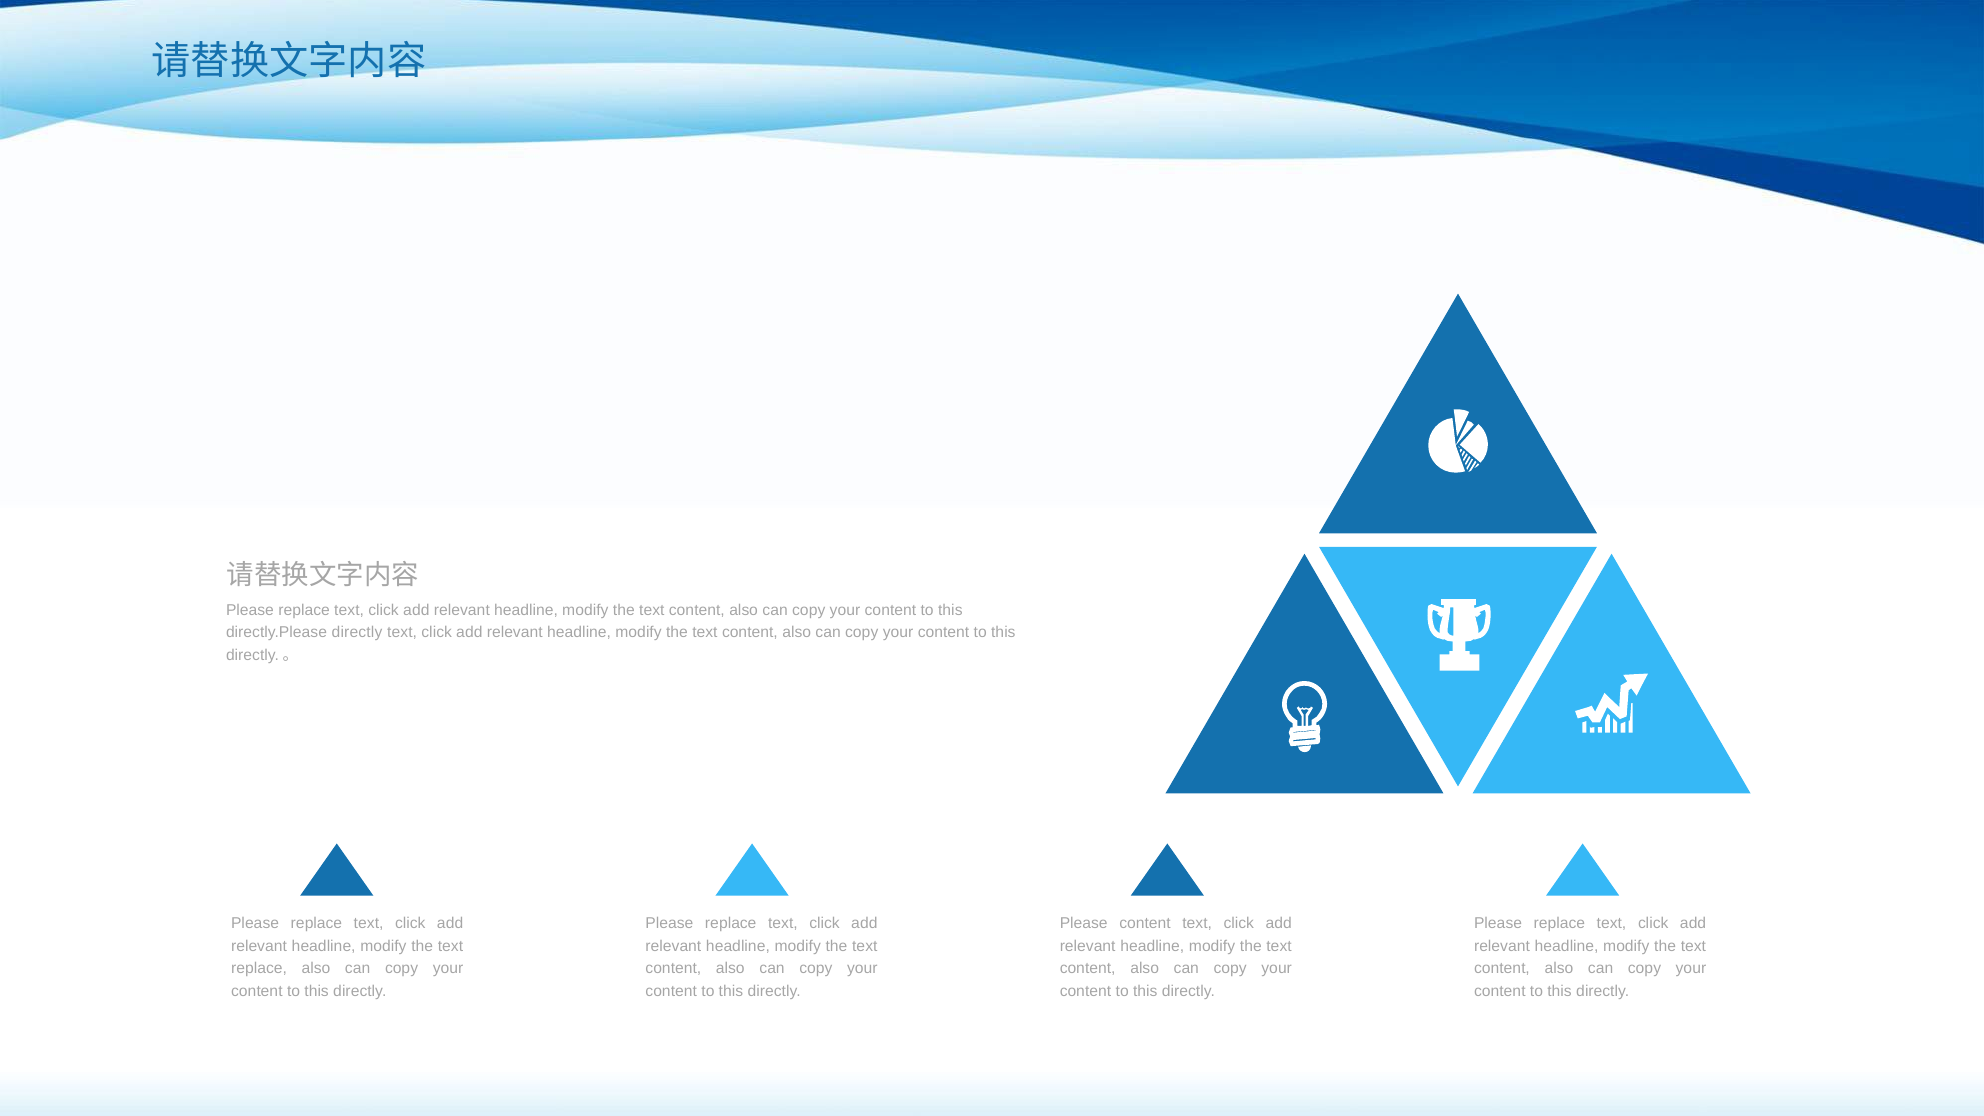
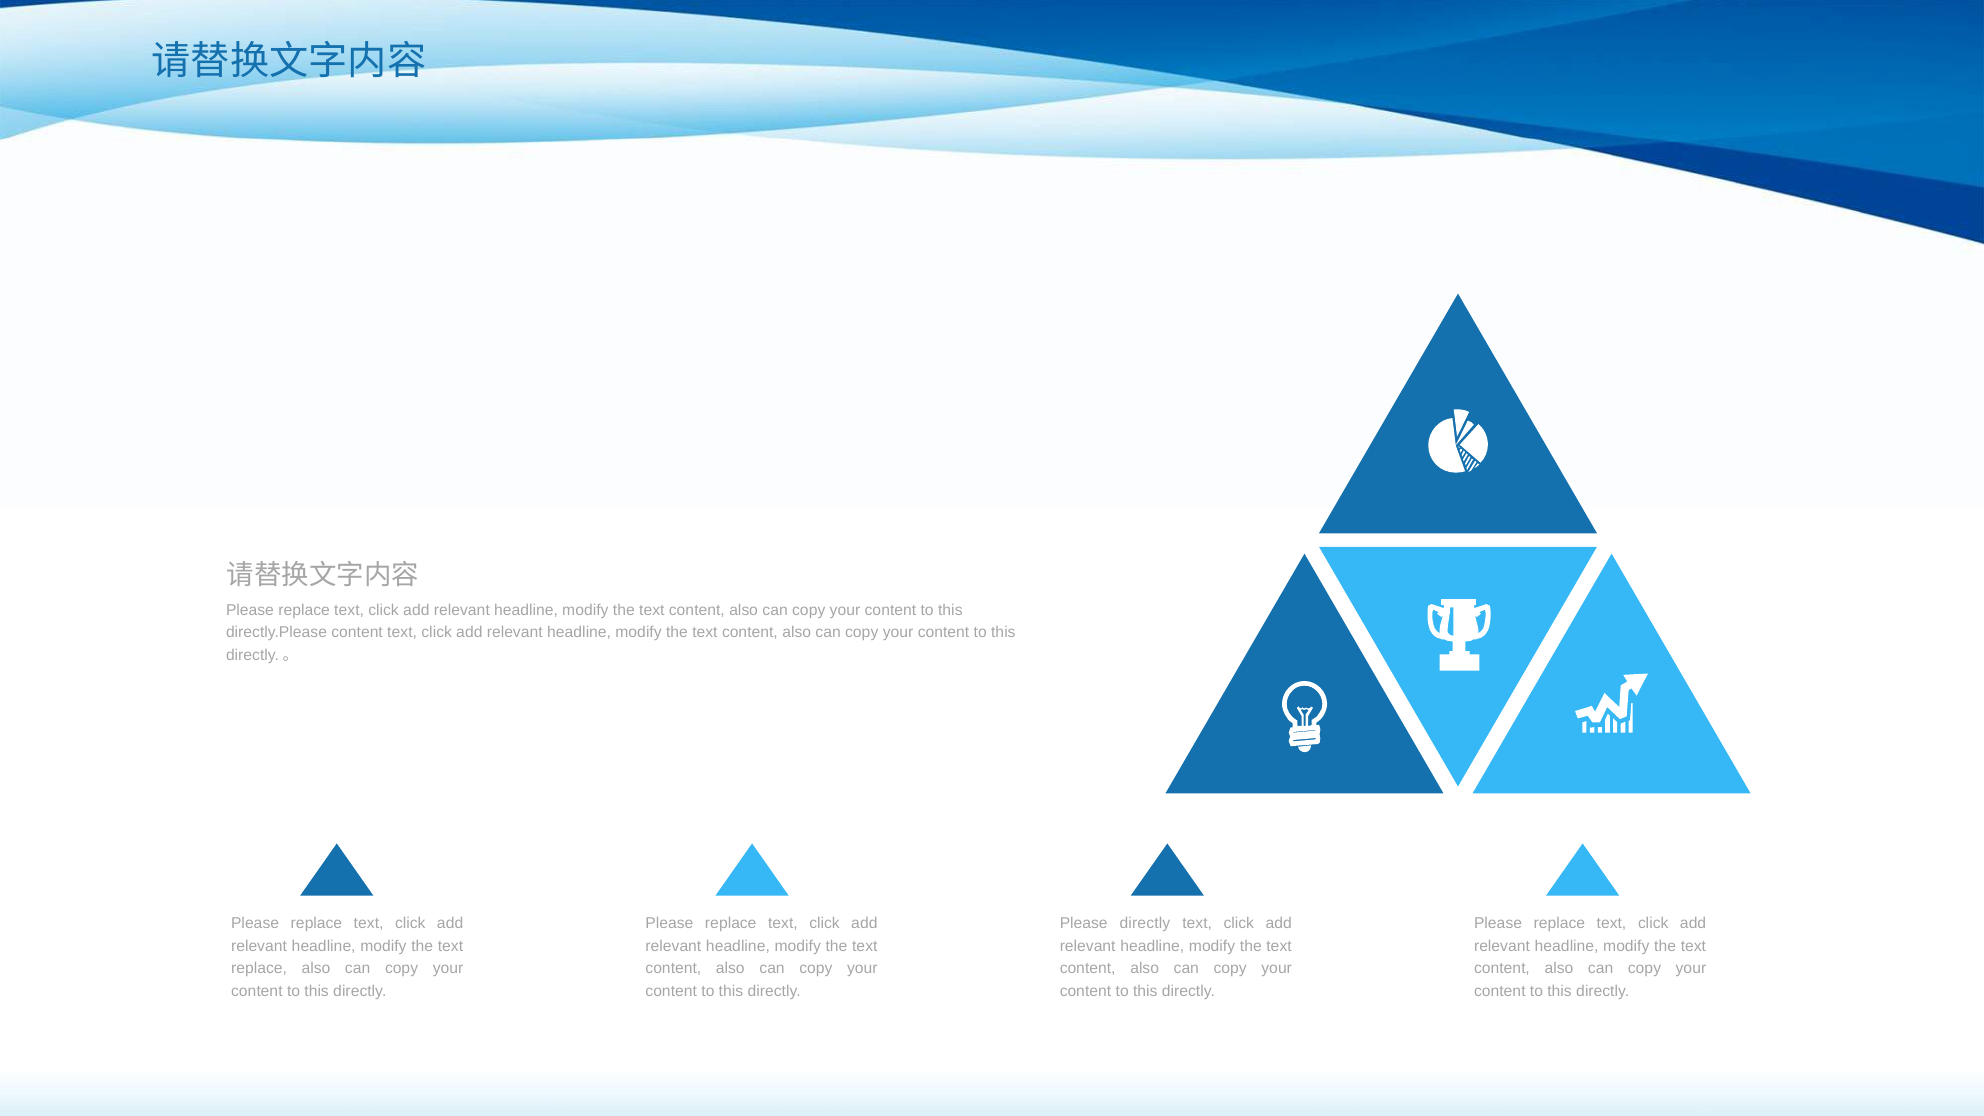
directly.Please directly: directly -> content
Please content: content -> directly
